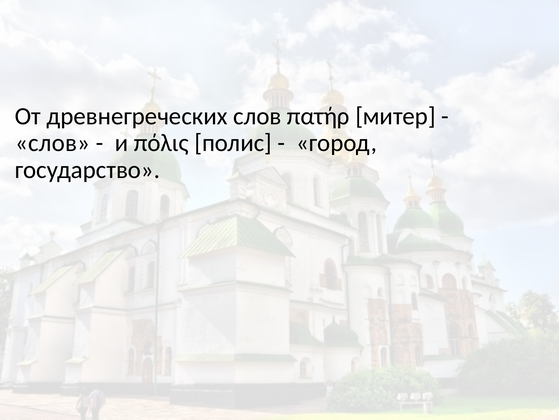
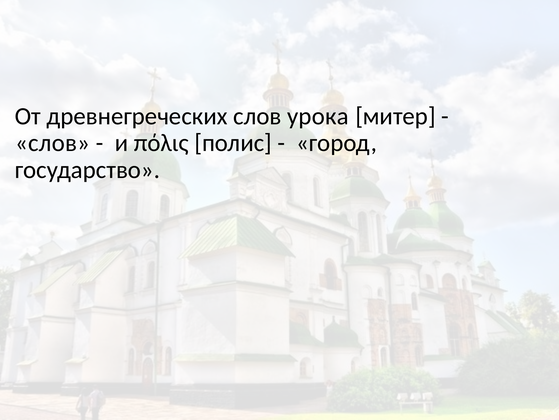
πατήρ: πατήρ -> урока
